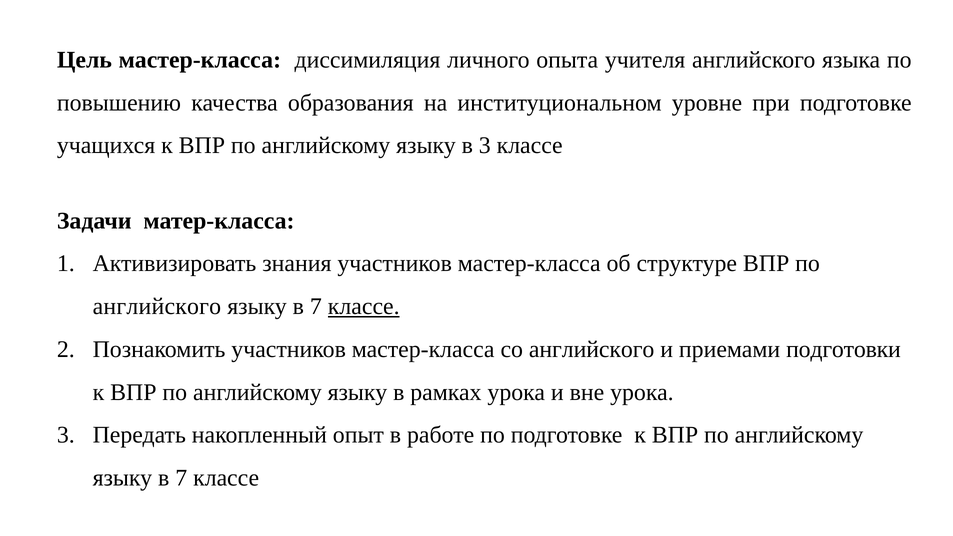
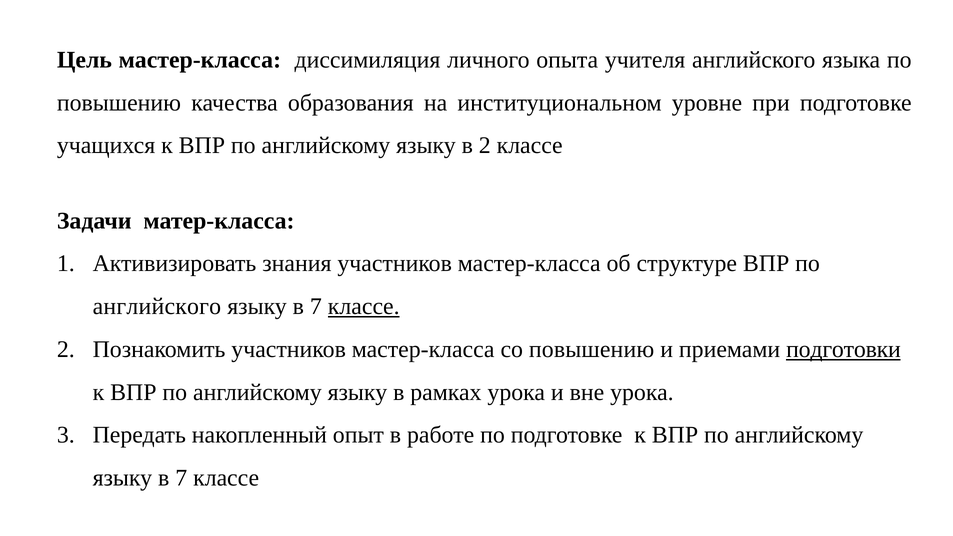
в 3: 3 -> 2
со английского: английского -> повышению
подготовки underline: none -> present
